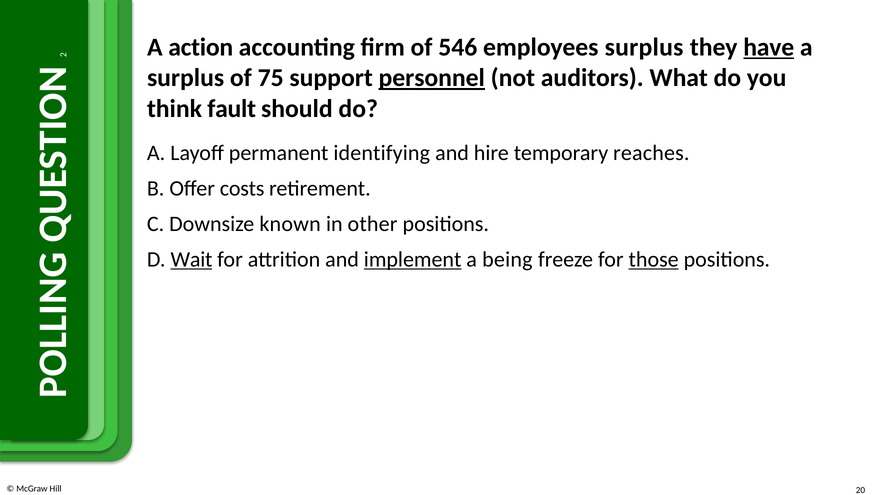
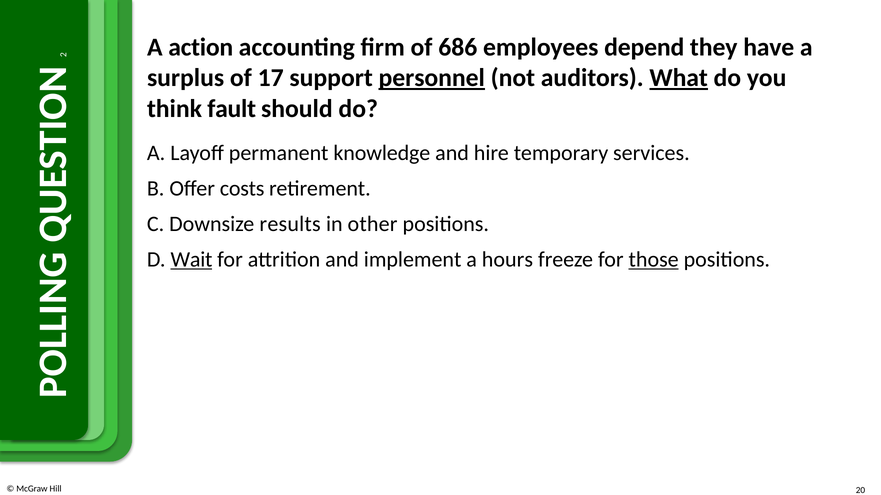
546: 546 -> 686
employees surplus: surplus -> depend
have underline: present -> none
75: 75 -> 17
What underline: none -> present
identifying: identifying -> knowledge
reaches: reaches -> services
known: known -> results
implement underline: present -> none
being: being -> hours
